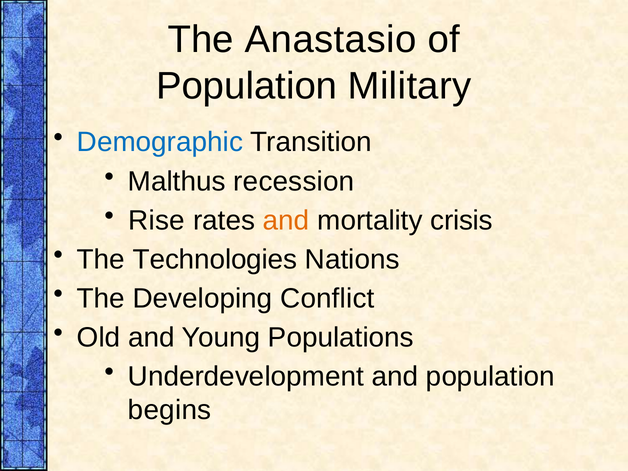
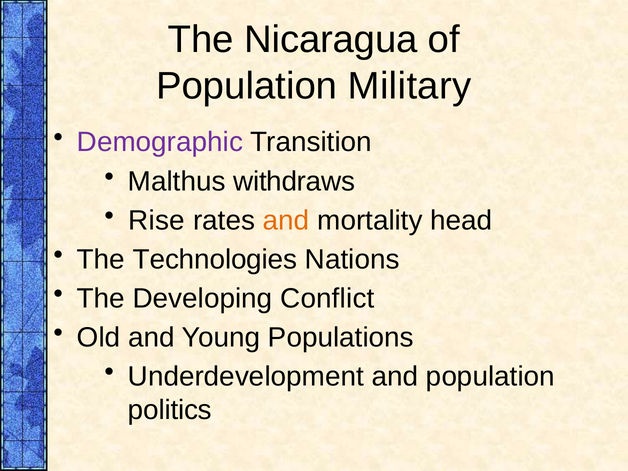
Anastasio: Anastasio -> Nicaragua
Demographic colour: blue -> purple
recession: recession -> withdraws
crisis: crisis -> head
begins: begins -> politics
